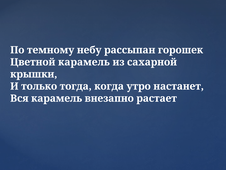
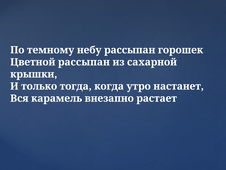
Цветной карамель: карамель -> рассыпан
